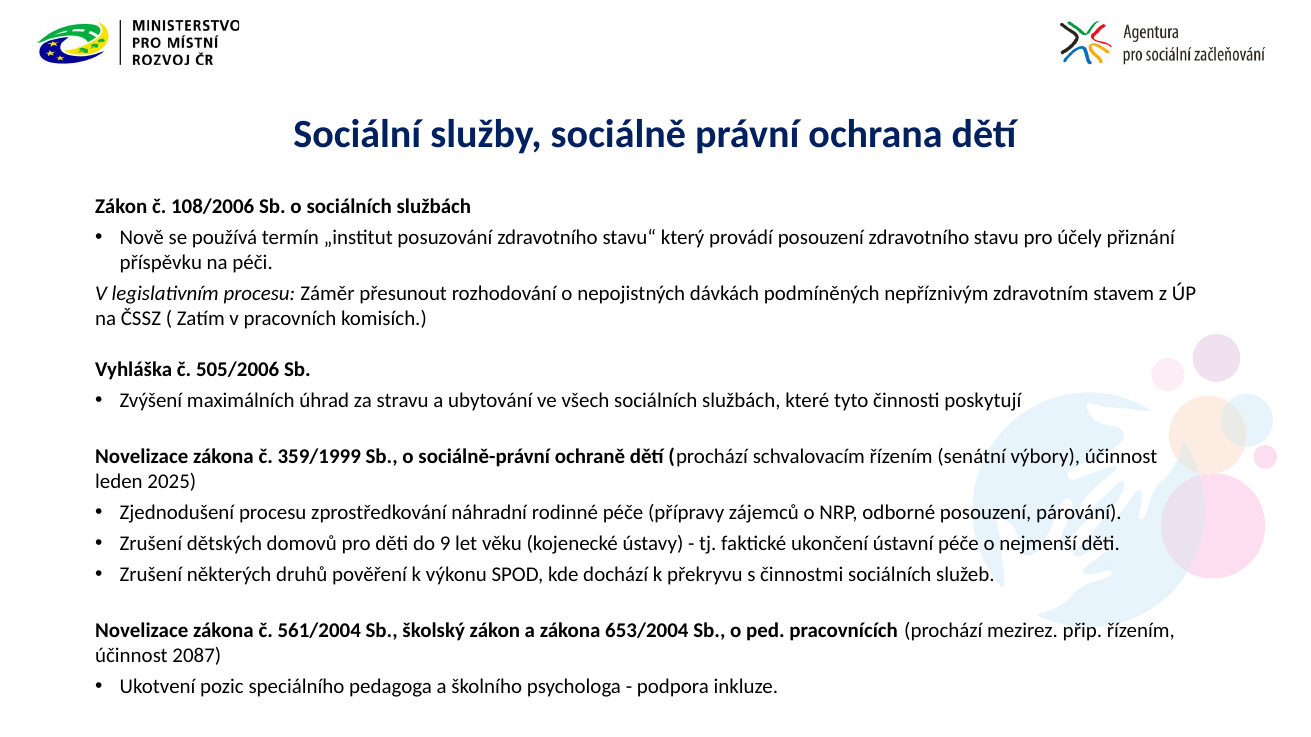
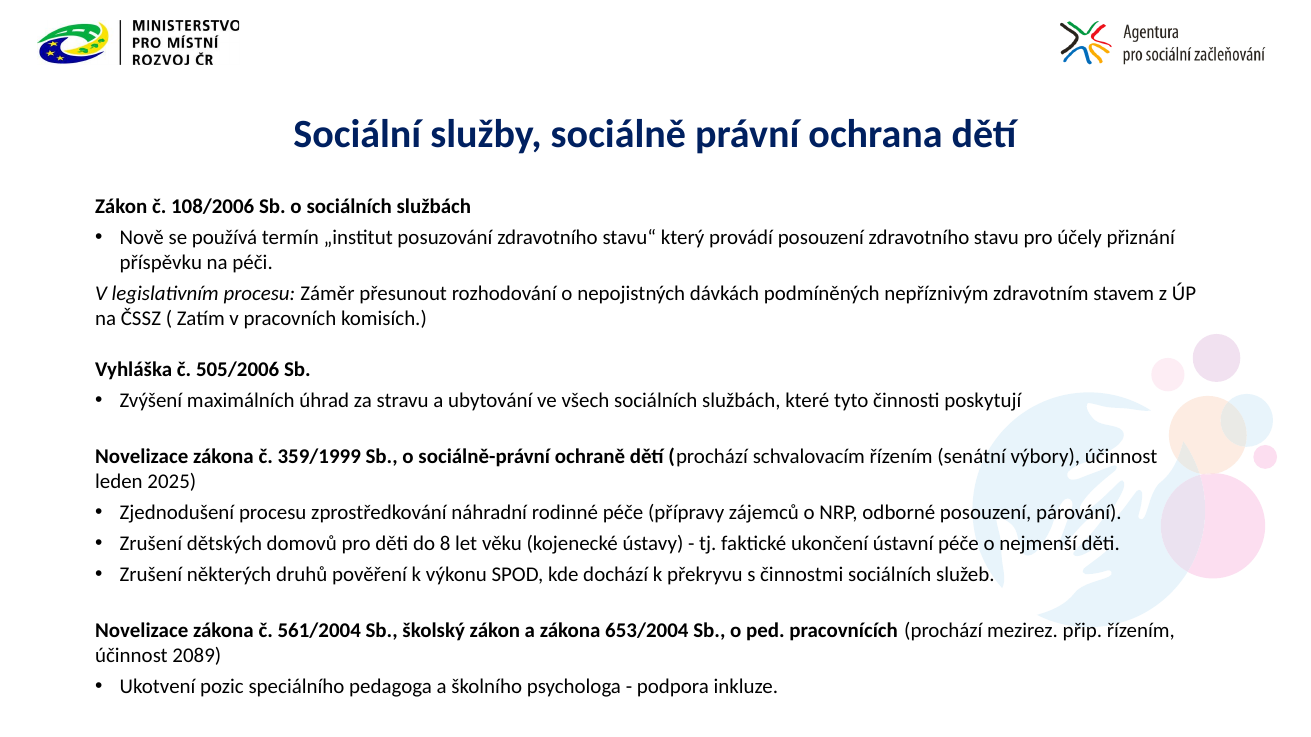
9: 9 -> 8
2087: 2087 -> 2089
